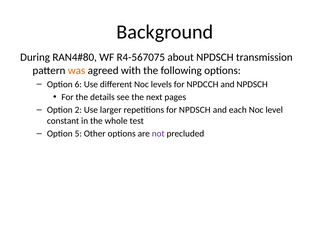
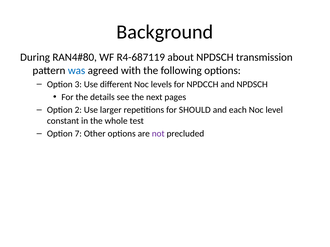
R4-567075: R4-567075 -> R4-687119
was colour: orange -> blue
6: 6 -> 3
for NPDSCH: NPDSCH -> SHOULD
5: 5 -> 7
